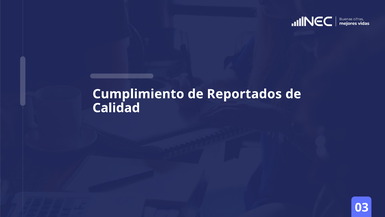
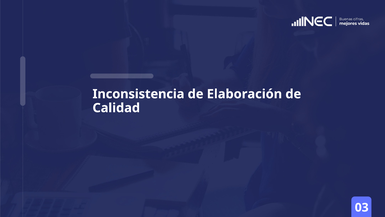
Cumplimiento: Cumplimiento -> Inconsistencia
Reportados: Reportados -> Elaboración
